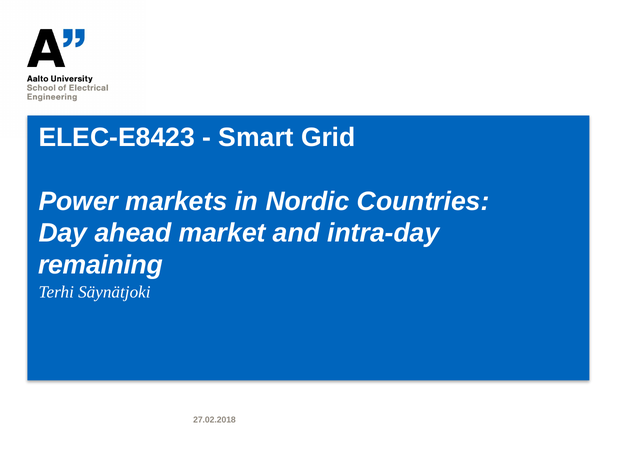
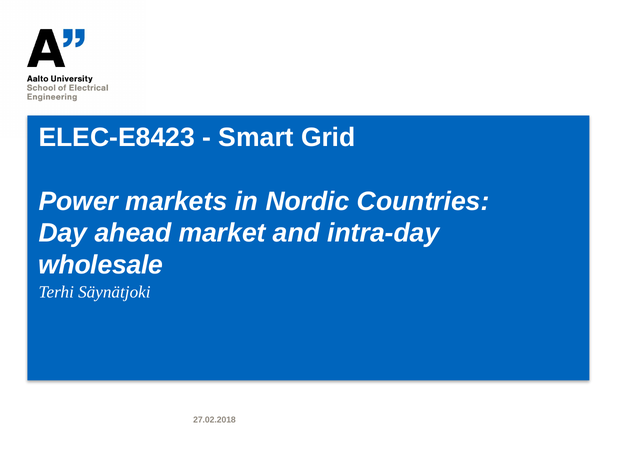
remaining: remaining -> wholesale
